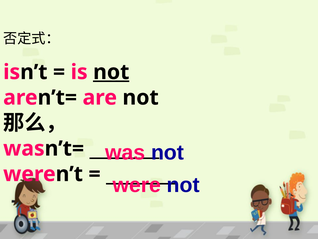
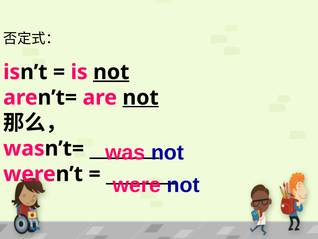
not at (141, 97) underline: none -> present
